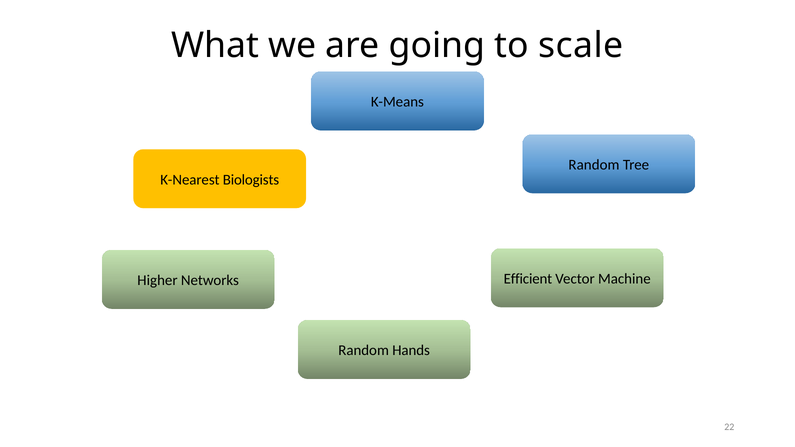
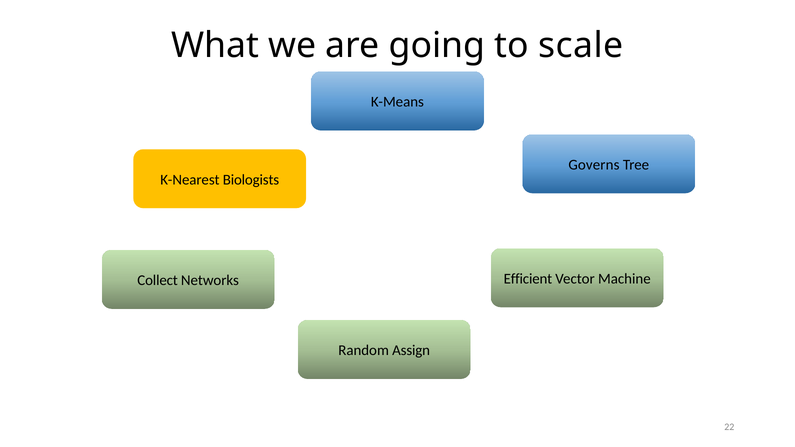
Random at (594, 165): Random -> Governs
Higher: Higher -> Collect
Hands: Hands -> Assign
